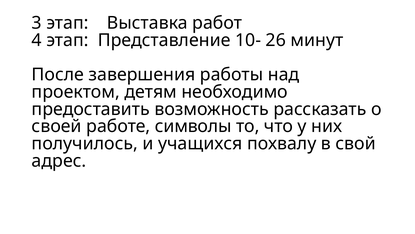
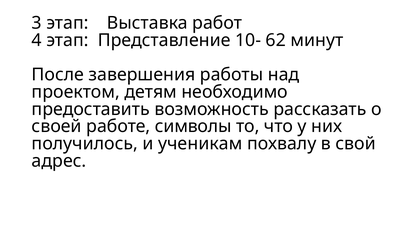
26: 26 -> 62
учащихся: учащихся -> ученикам
